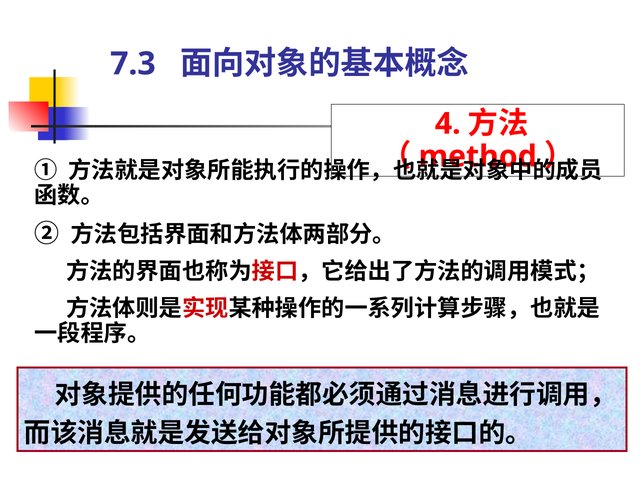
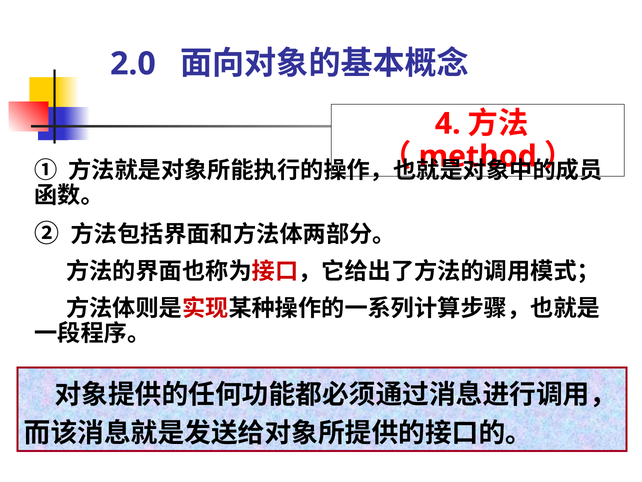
7.3: 7.3 -> 2.0
